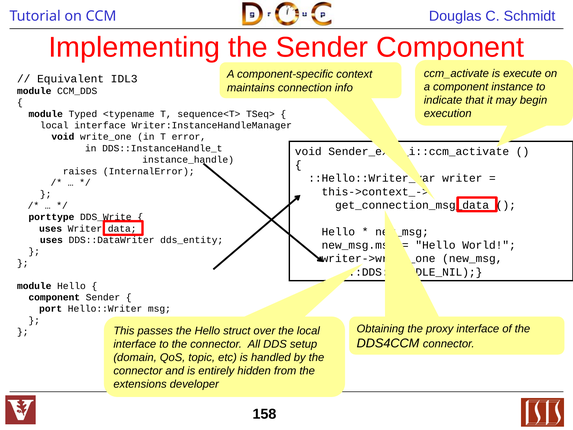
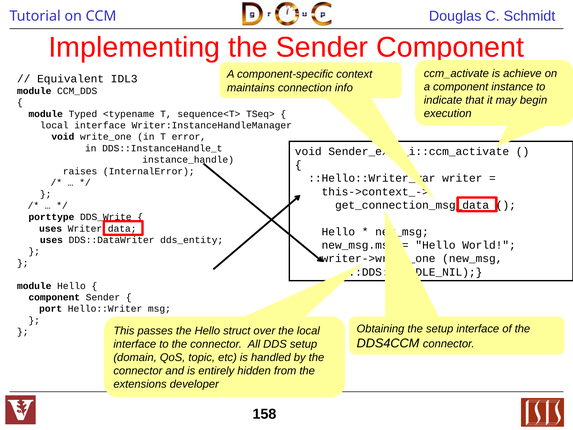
execute: execute -> achieve
the proxy: proxy -> setup
